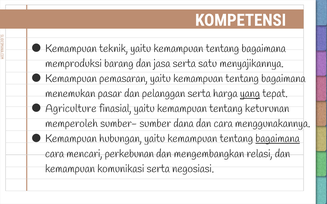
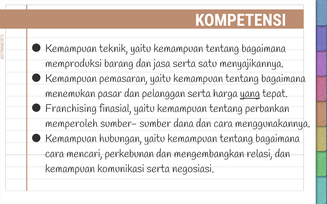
Agriculture: Agriculture -> Franchising
keturunan: keturunan -> perbankan
bagaimana at (278, 139) underline: present -> none
